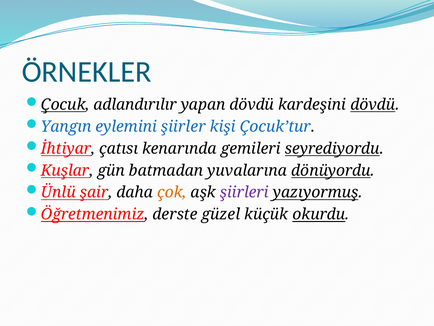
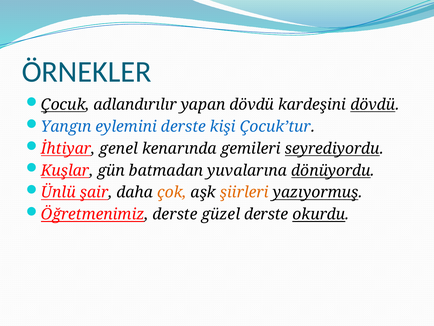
eylemini şiirler: şiirler -> derste
çatısı: çatısı -> genel
şiirleri colour: purple -> orange
güzel küçük: küçük -> derste
